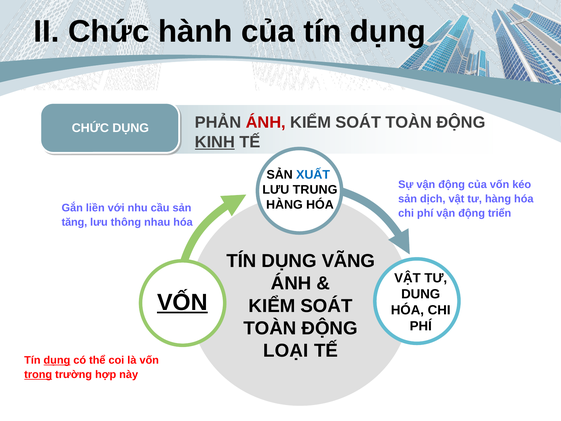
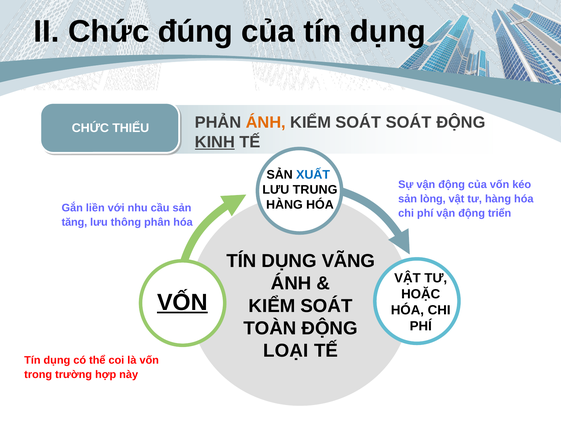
hành: hành -> đúng
CHỨC DỤNG: DỤNG -> THIỂU
ÁNH at (266, 122) colour: red -> orange
TOÀN at (409, 122): TOÀN -> SOÁT
dịch: dịch -> lòng
nhau: nhau -> phân
DUNG: DUNG -> HOẶC
dụng at (57, 360) underline: present -> none
trong underline: present -> none
